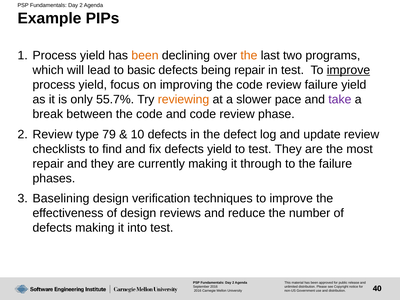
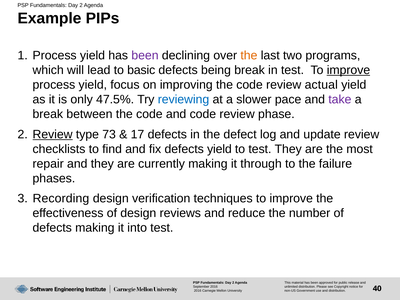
been at (145, 56) colour: orange -> purple
being repair: repair -> break
review failure: failure -> actual
55.7%: 55.7% -> 47.5%
reviewing colour: orange -> blue
Review at (53, 134) underline: none -> present
79: 79 -> 73
10: 10 -> 17
Baselining: Baselining -> Recording
